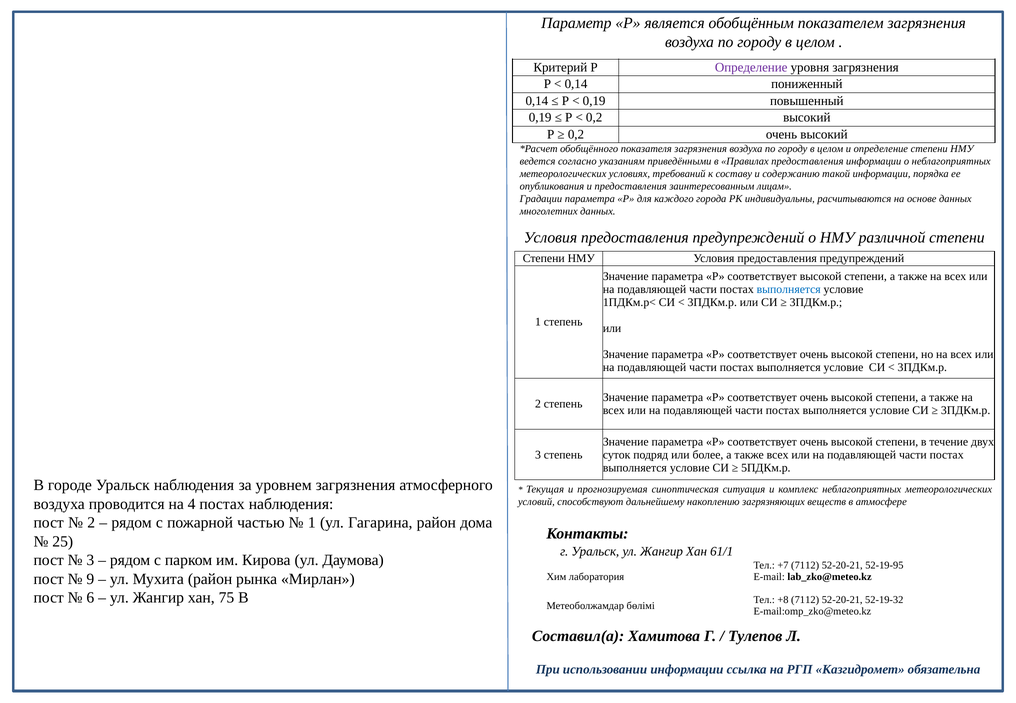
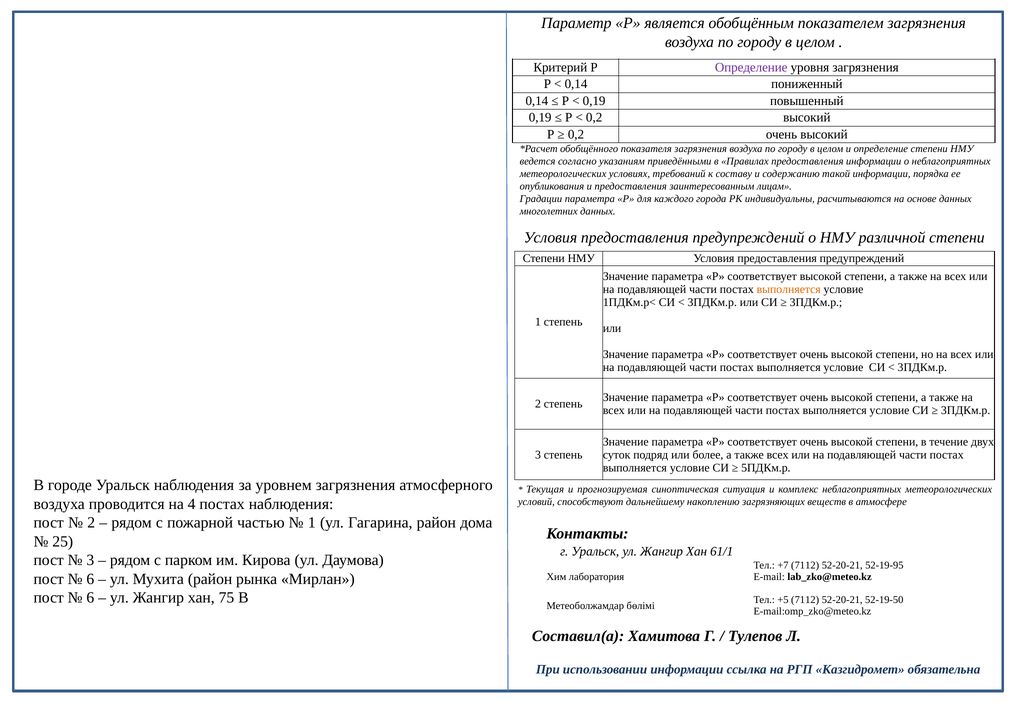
выполняется at (789, 290) colour: blue -> orange
9 at (90, 579): 9 -> 6
+8: +8 -> +5
52-19-32: 52-19-32 -> 52-19-50
